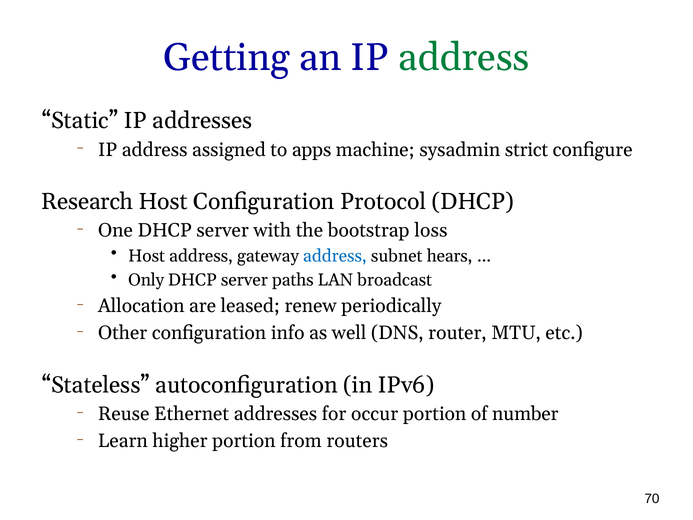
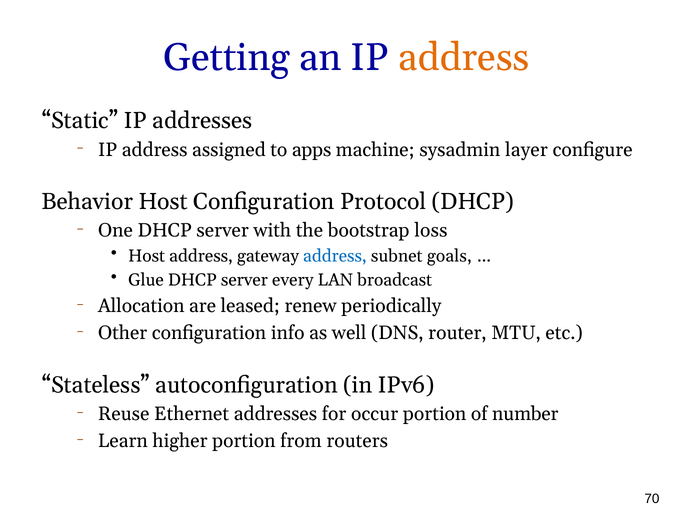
address at (464, 58) colour: green -> orange
strict: strict -> layer
Research: Research -> Behavior
hears: hears -> goals
Only: Only -> Glue
paths: paths -> every
